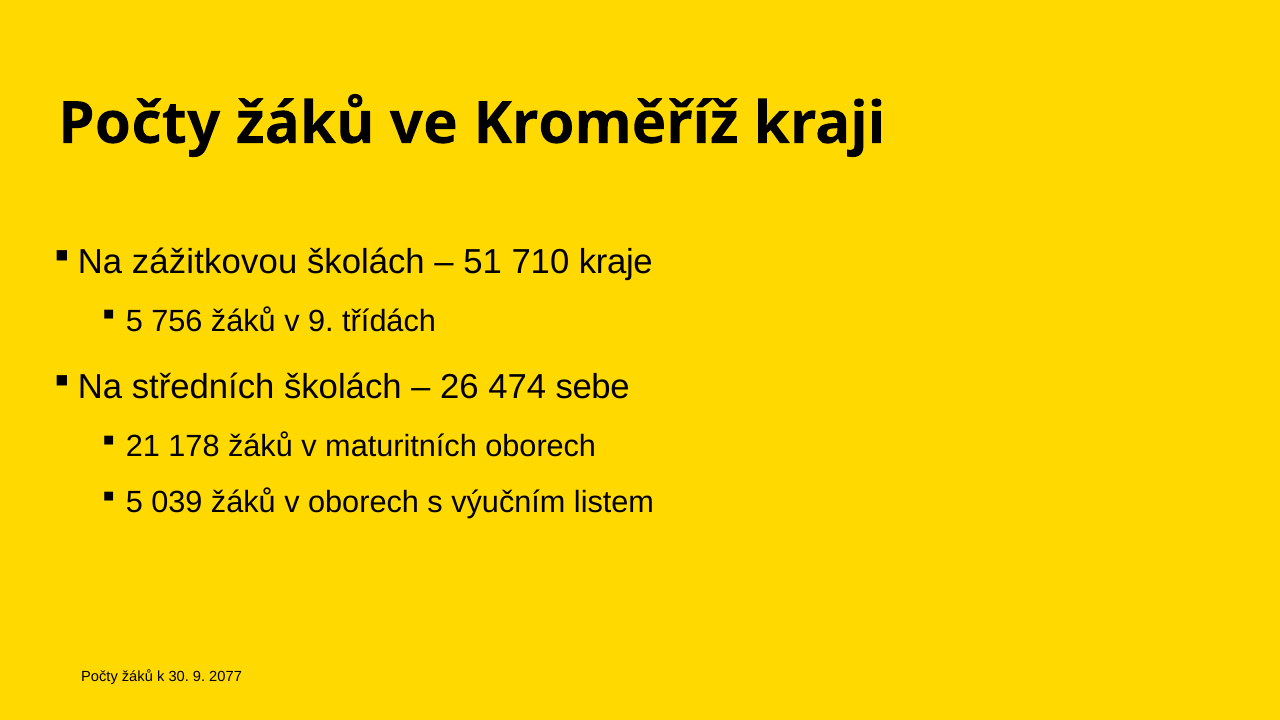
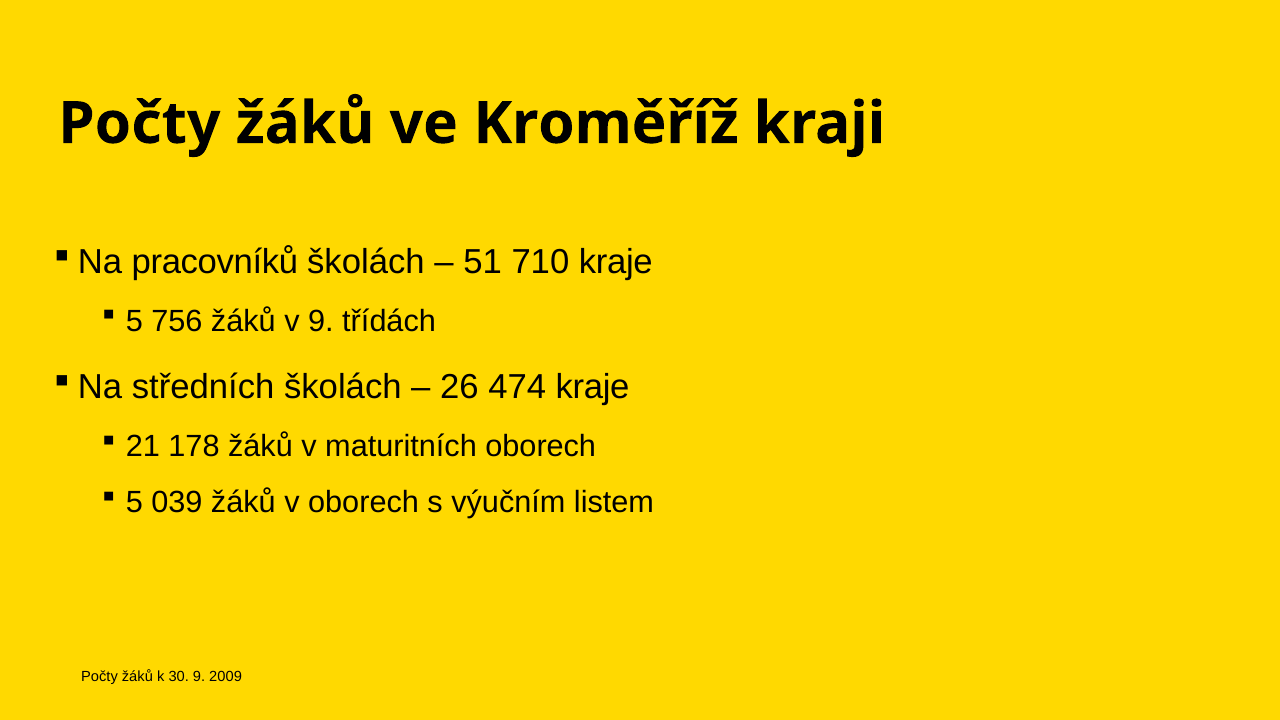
zážitkovou: zážitkovou -> pracovníků
474 sebe: sebe -> kraje
2077: 2077 -> 2009
